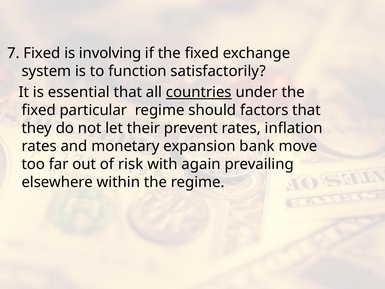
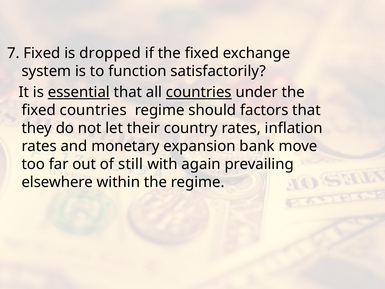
involving: involving -> dropped
essential underline: none -> present
fixed particular: particular -> countries
prevent: prevent -> country
risk: risk -> still
